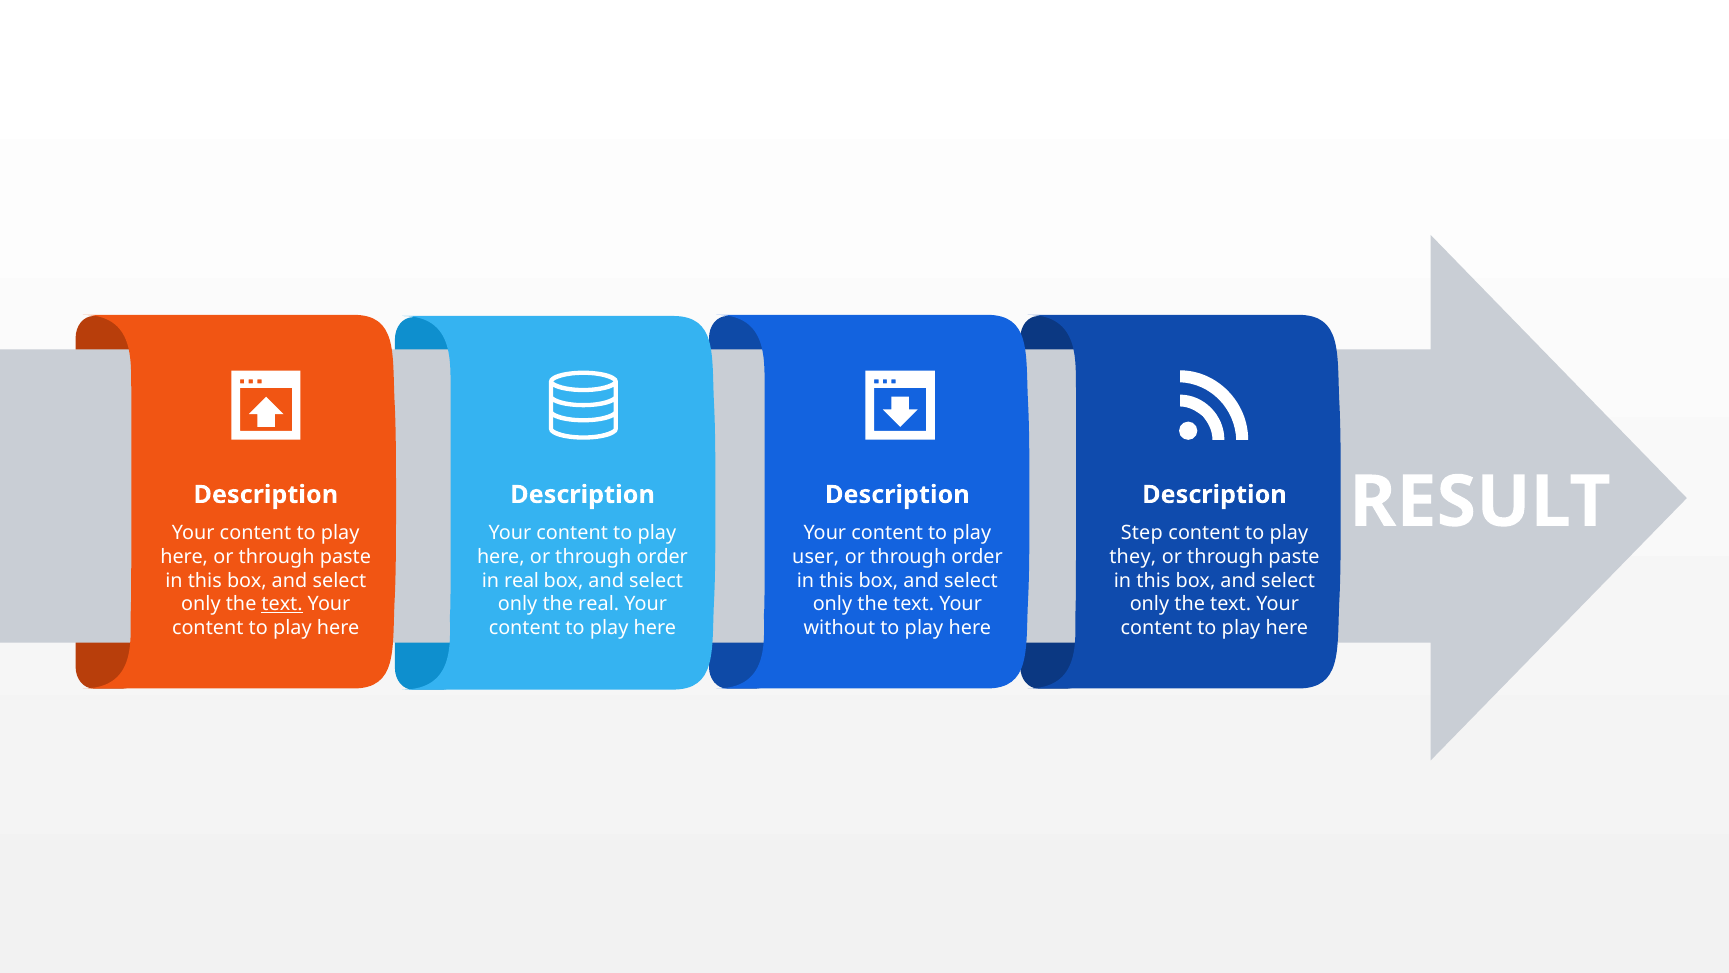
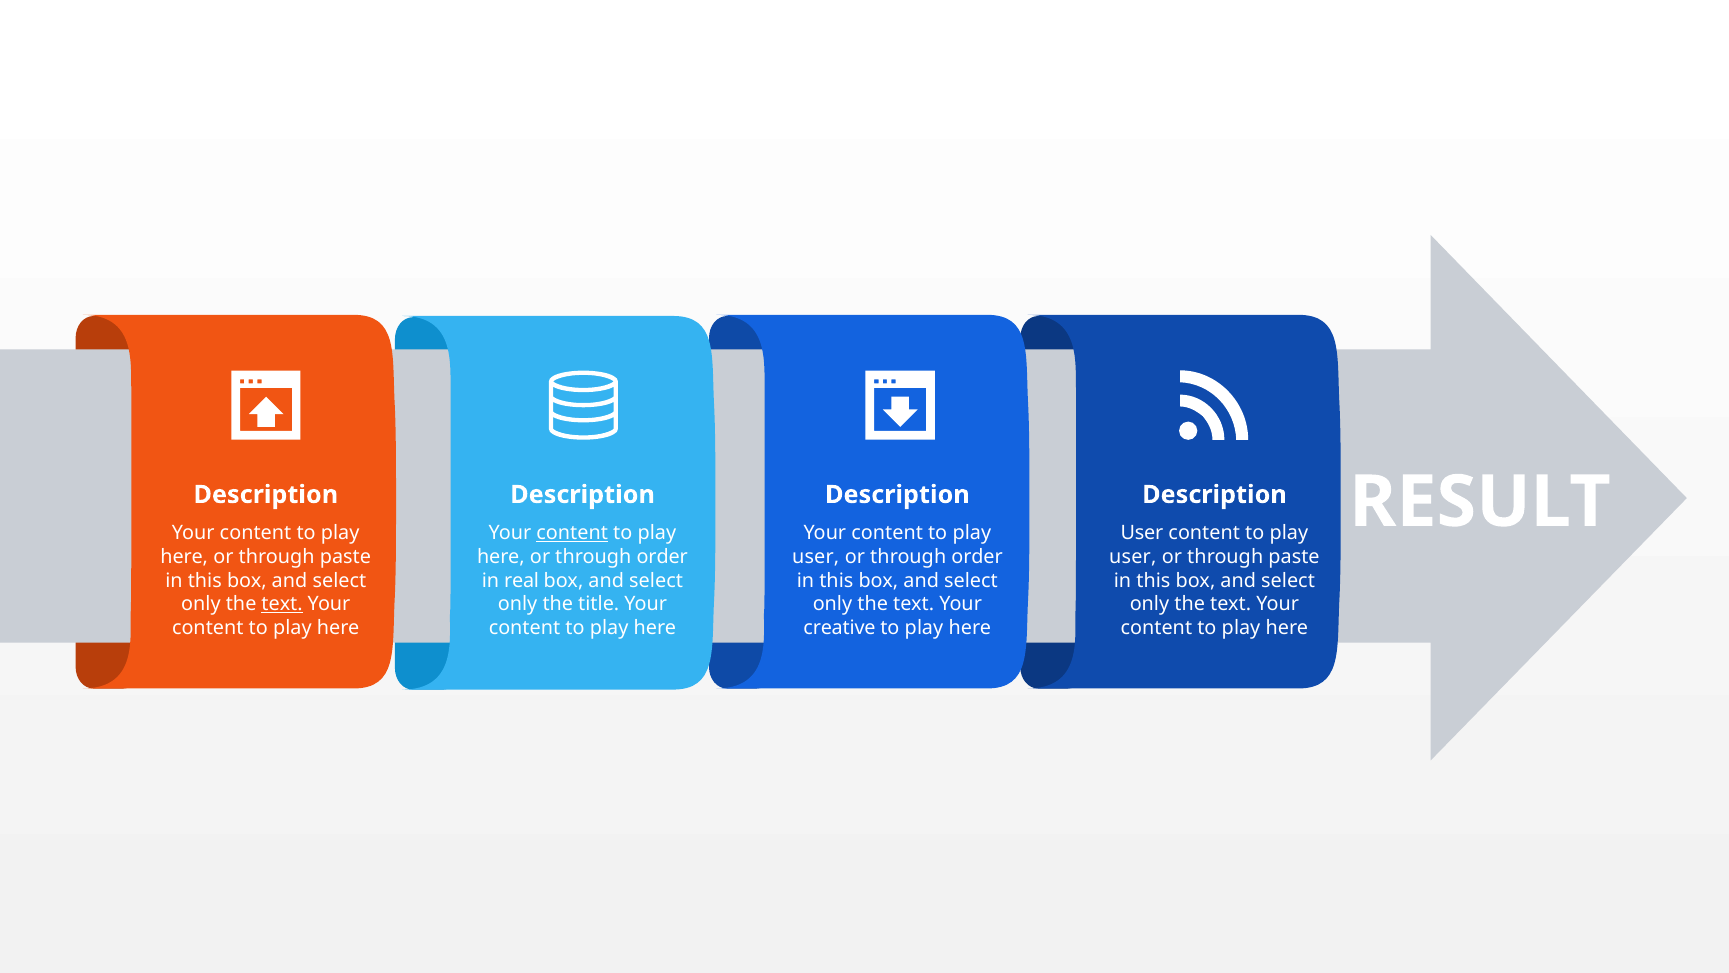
content at (572, 533) underline: none -> present
Step at (1142, 533): Step -> User
they at (1133, 556): they -> user
the real: real -> title
without: without -> creative
